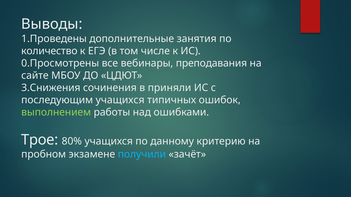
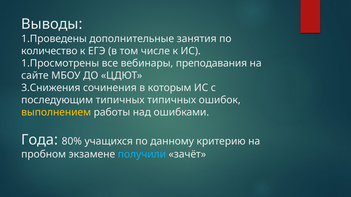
0.Просмотрены: 0.Просмотрены -> 1.Просмотрены
приняли: приняли -> которым
последующим учащихся: учащихся -> типичных
выполнением colour: light green -> yellow
Трое: Трое -> Года
